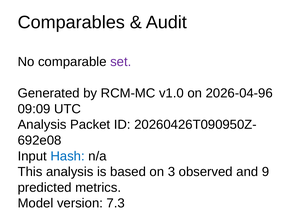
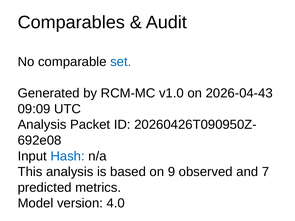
set colour: purple -> blue
2026-04-96: 2026-04-96 -> 2026-04-43
3: 3 -> 9
9: 9 -> 7
7.3: 7.3 -> 4.0
